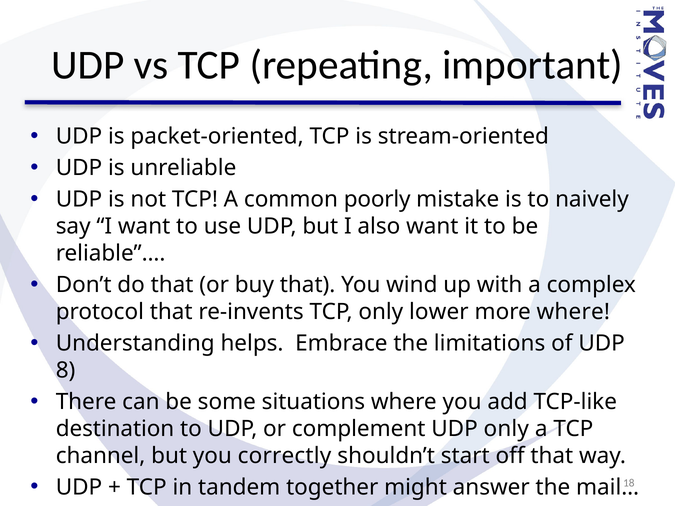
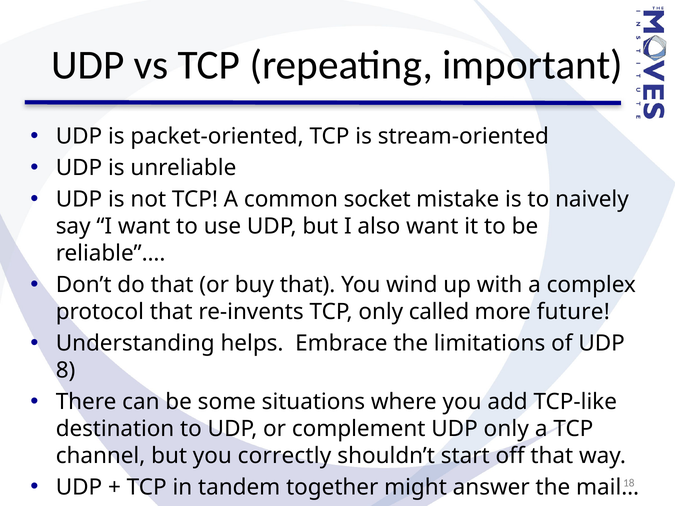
poorly: poorly -> socket
lower: lower -> called
more where: where -> future
